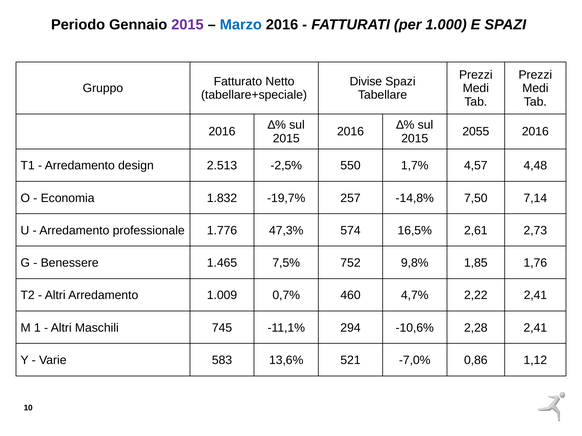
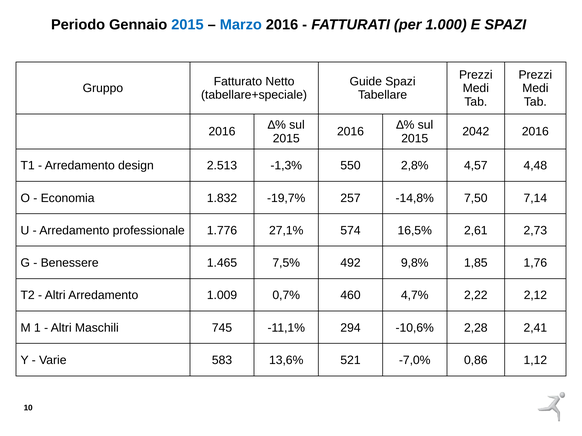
2015 at (187, 25) colour: purple -> blue
Divise: Divise -> Guide
2055: 2055 -> 2042
-2,5%: -2,5% -> -1,3%
1,7%: 1,7% -> 2,8%
47,3%: 47,3% -> 27,1%
752: 752 -> 492
2,22 2,41: 2,41 -> 2,12
